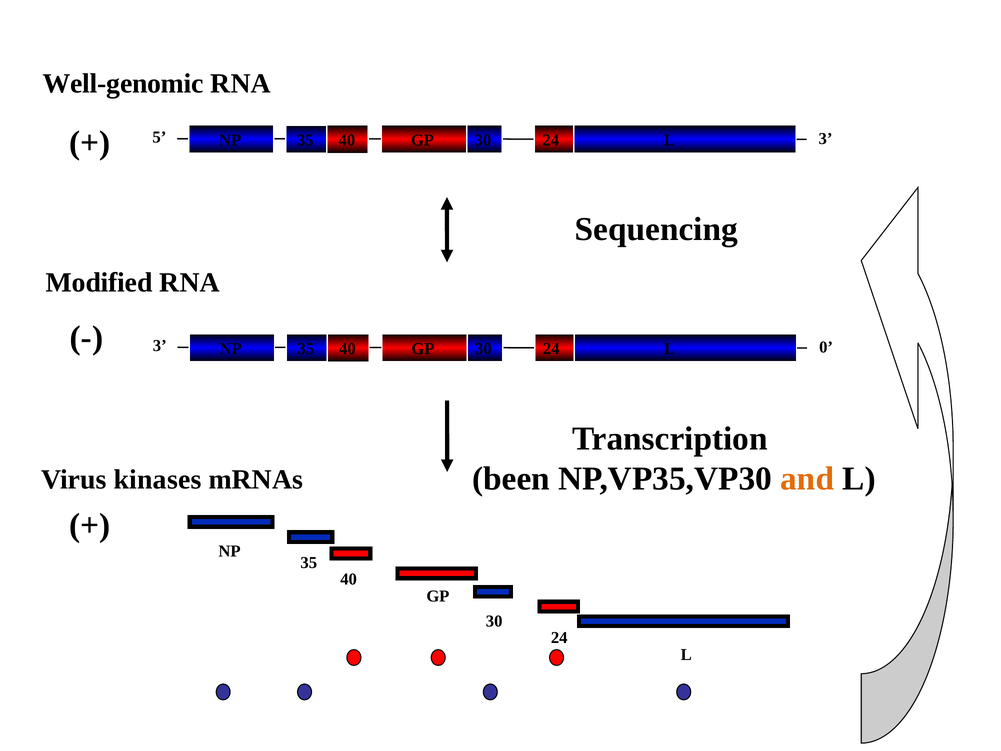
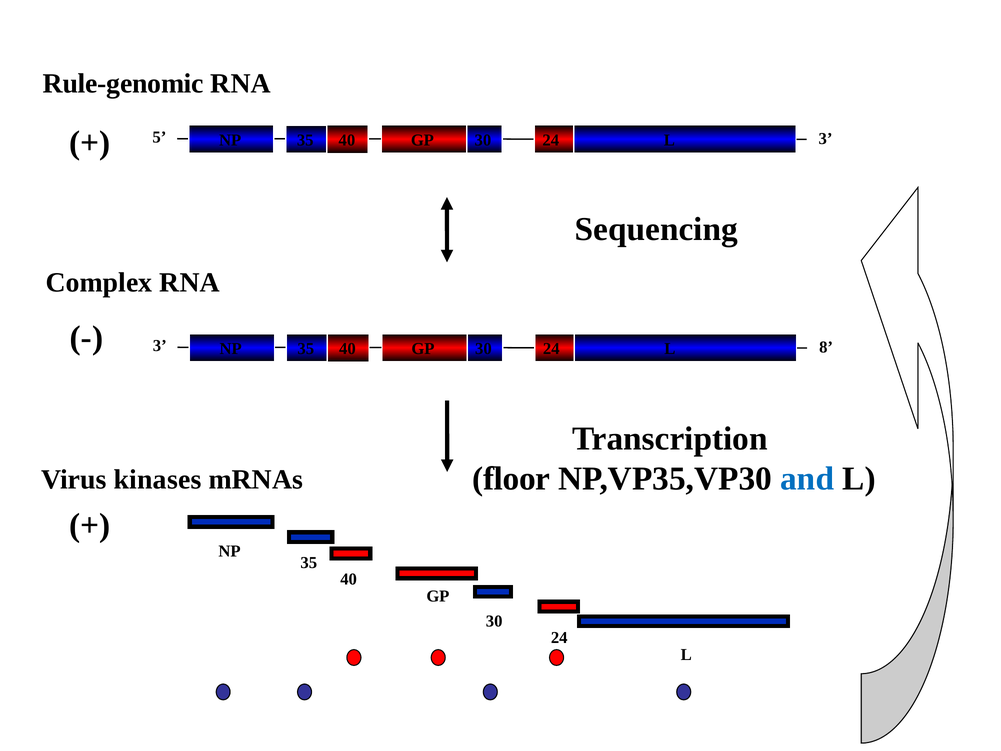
Well-genomic: Well-genomic -> Rule-genomic
Modified: Modified -> Complex
0: 0 -> 8
been: been -> floor
and colour: orange -> blue
